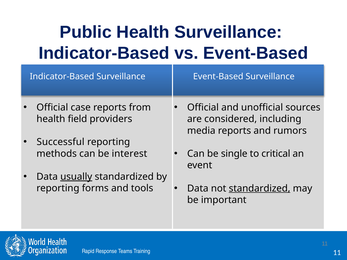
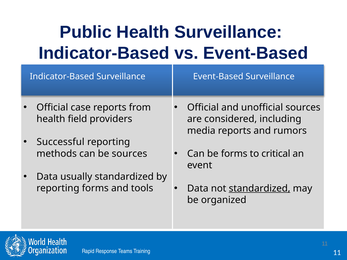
be single: single -> forms
be interest: interest -> sources
usually underline: present -> none
important: important -> organized
